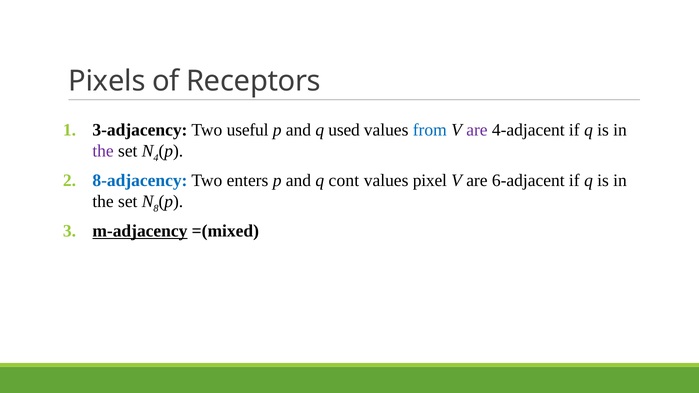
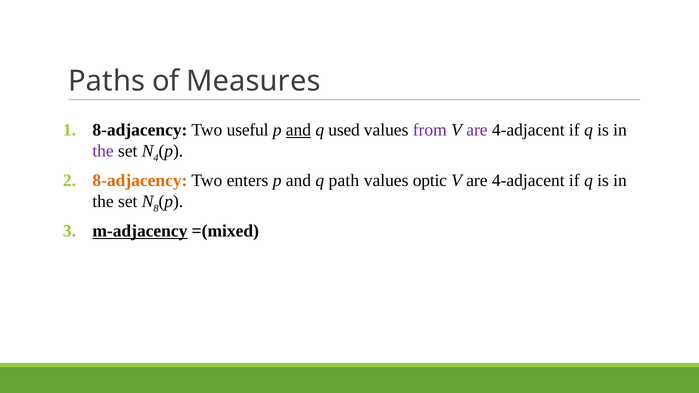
Pixels: Pixels -> Paths
Receptors: Receptors -> Measures
3-adjacency at (140, 130): 3-adjacency -> 8-adjacency
and at (298, 130) underline: none -> present
from colour: blue -> purple
8-adjacency at (140, 181) colour: blue -> orange
cont: cont -> path
pixel: pixel -> optic
6-adjacent at (528, 181): 6-adjacent -> 4-adjacent
